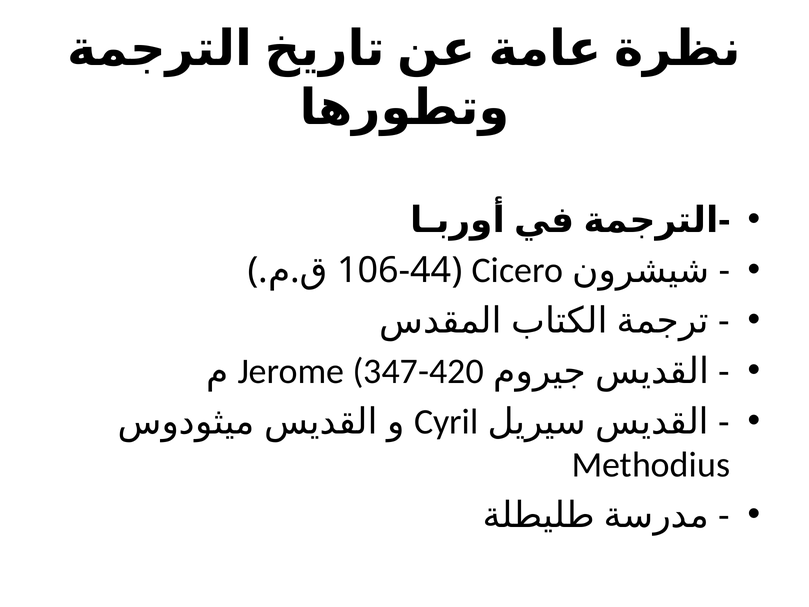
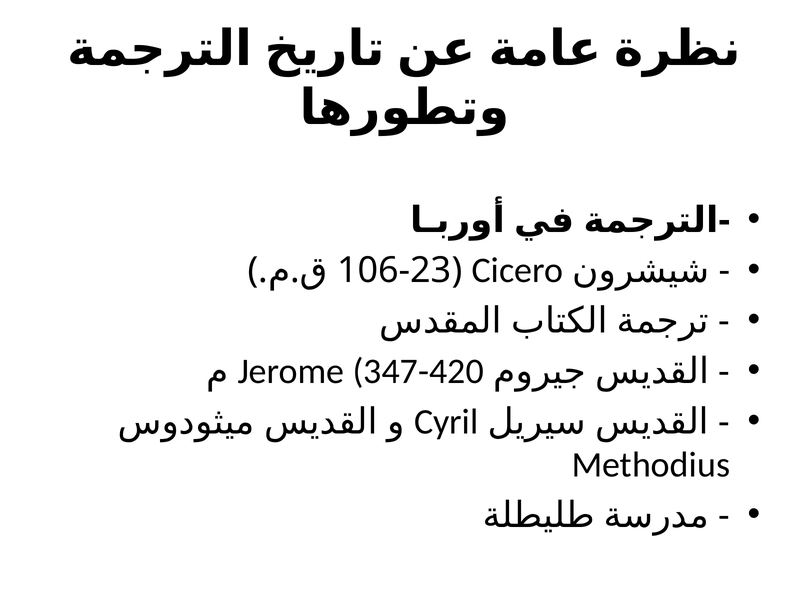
106-44: 106-44 -> 106-23
